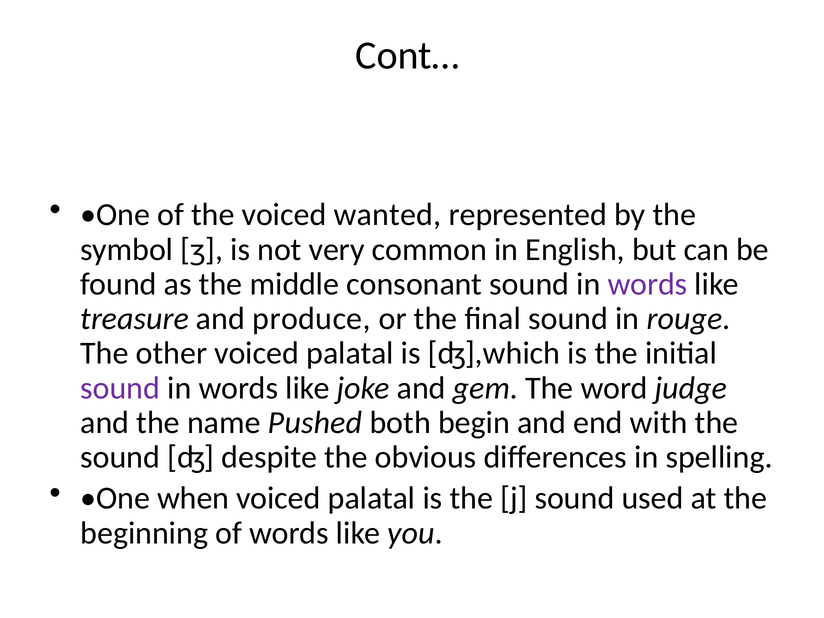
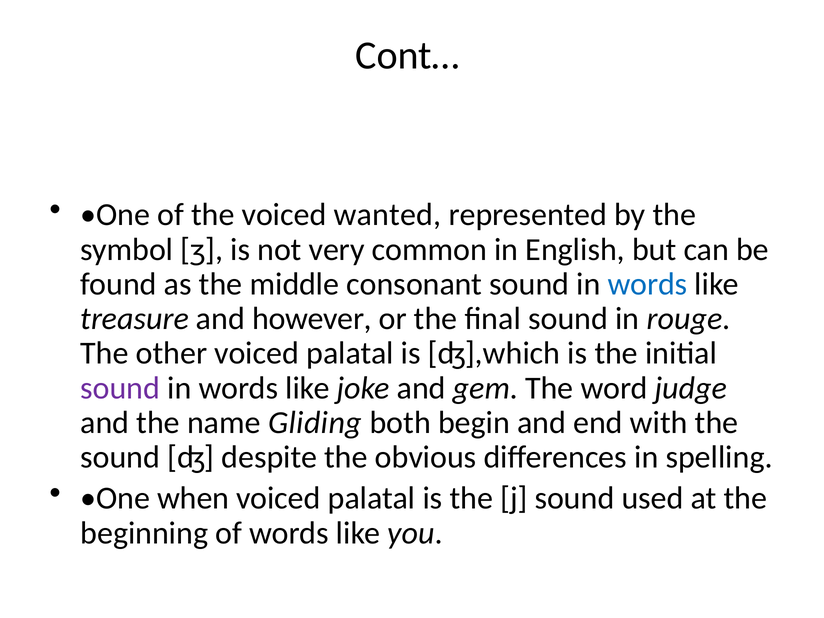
words at (648, 284) colour: purple -> blue
produce: produce -> however
Pushed: Pushed -> Gliding
